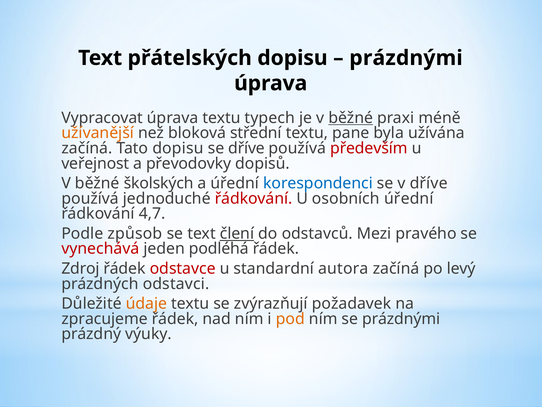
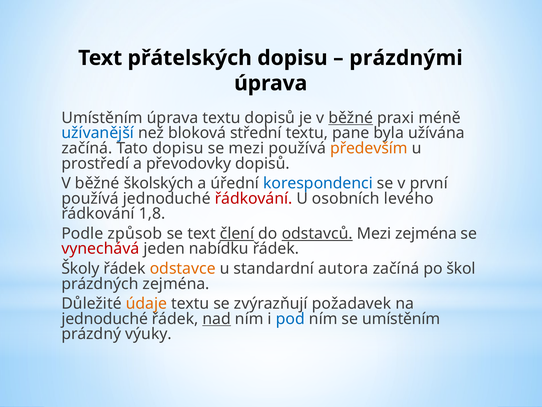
Vypracovat at (102, 118): Vypracovat -> Umístěním
textu typech: typech -> dopisů
užívanější colour: orange -> blue
se dříve: dříve -> mezi
především colour: red -> orange
veřejnost: veřejnost -> prostředí
v dříve: dříve -> první
osobních úřední: úřední -> levého
4,7: 4,7 -> 1,8
odstavců underline: none -> present
Mezi pravého: pravého -> zejména
podléhá: podléhá -> nabídku
Zdroj: Zdroj -> Školy
odstavce colour: red -> orange
levý: levý -> škol
prázdných odstavci: odstavci -> zejména
zpracujeme at (105, 318): zpracujeme -> jednoduché
nad underline: none -> present
pod colour: orange -> blue
se prázdnými: prázdnými -> umístěním
